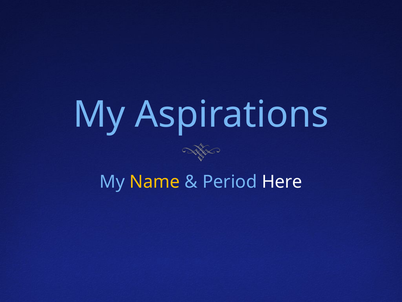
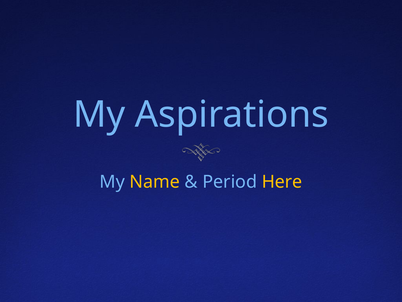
Here colour: white -> yellow
